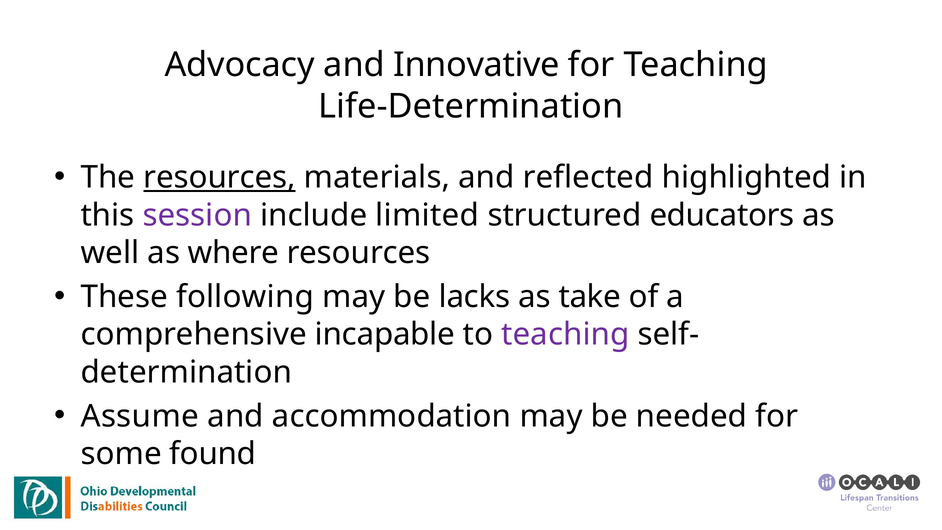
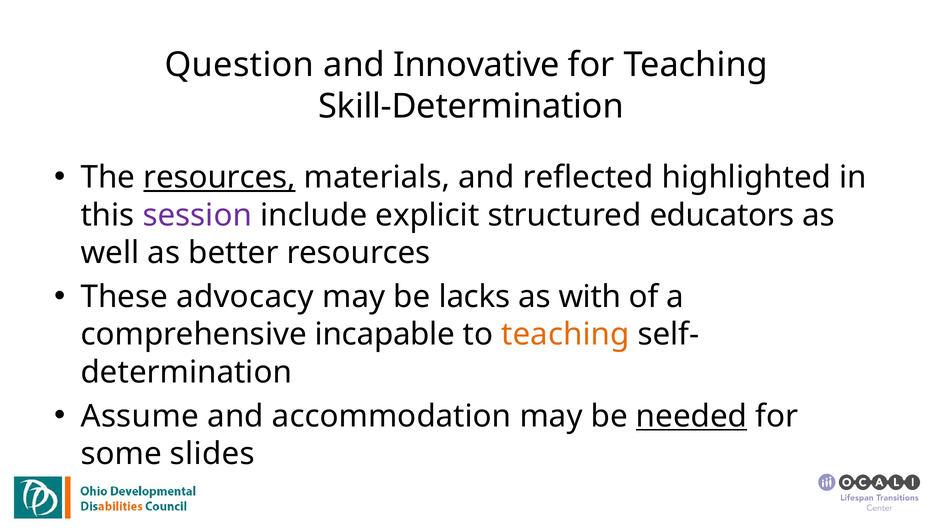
Advocacy: Advocacy -> Question
Life-Determination: Life-Determination -> Skill-Determination
limited: limited -> explicit
where: where -> better
following: following -> advocacy
take: take -> with
teaching at (565, 334) colour: purple -> orange
needed underline: none -> present
found: found -> slides
